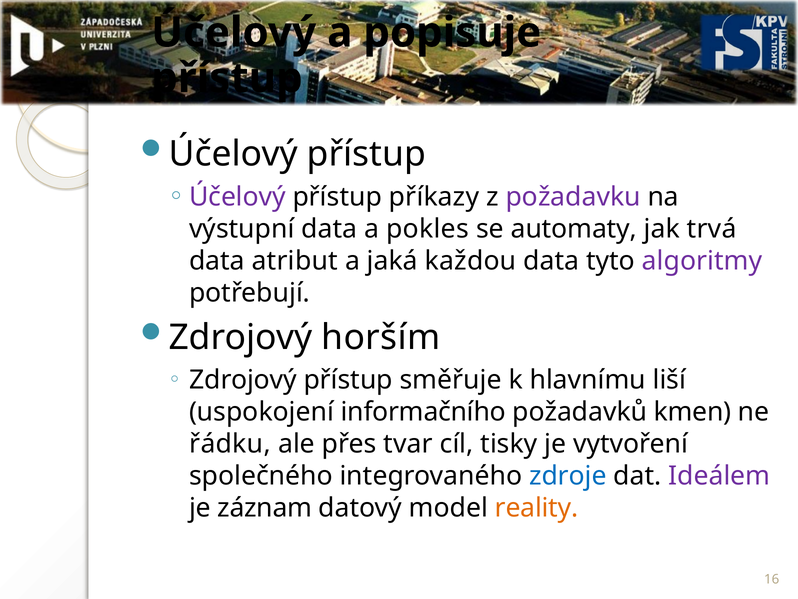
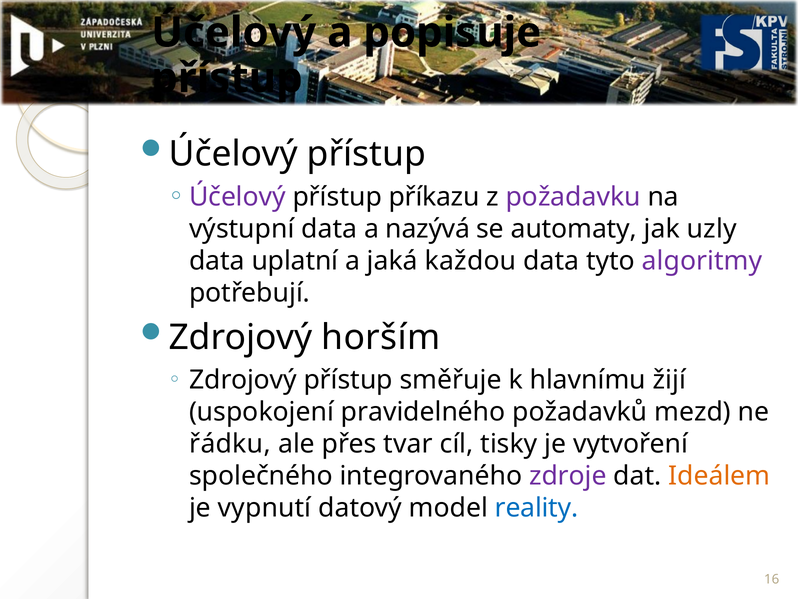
příkazy: příkazy -> příkazu
pokles: pokles -> nazývá
trvá: trvá -> uzly
atribut: atribut -> uplatní
liší: liší -> žijí
informačního: informačního -> pravidelného
kmen: kmen -> mezd
zdroje colour: blue -> purple
Ideálem colour: purple -> orange
záznam: záznam -> vypnutí
reality colour: orange -> blue
